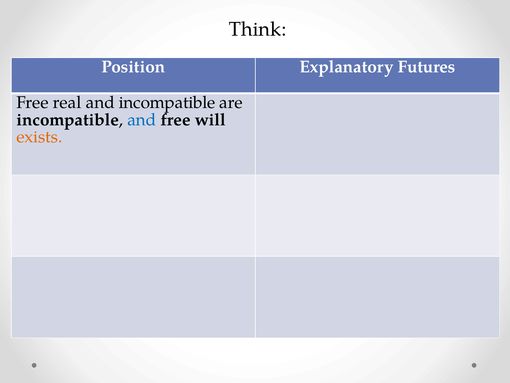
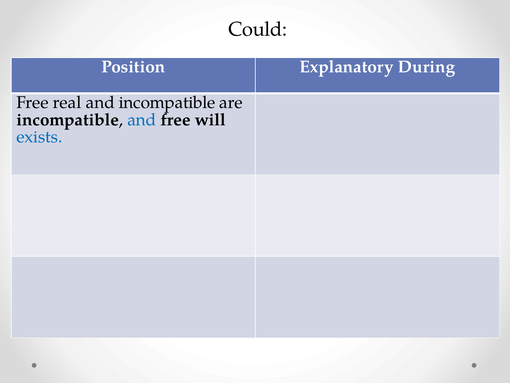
Think: Think -> Could
Futures: Futures -> During
exists colour: orange -> blue
